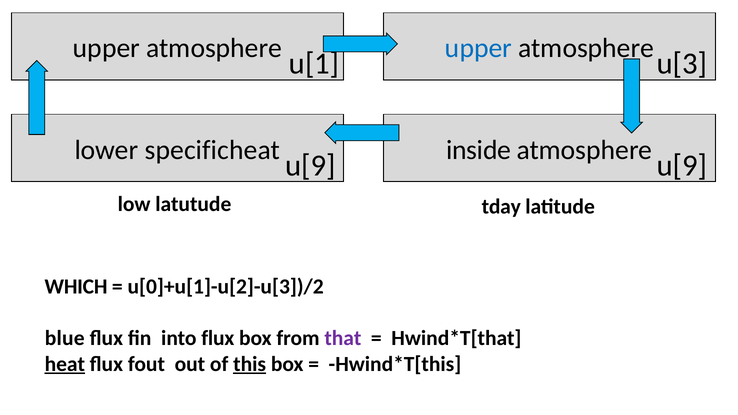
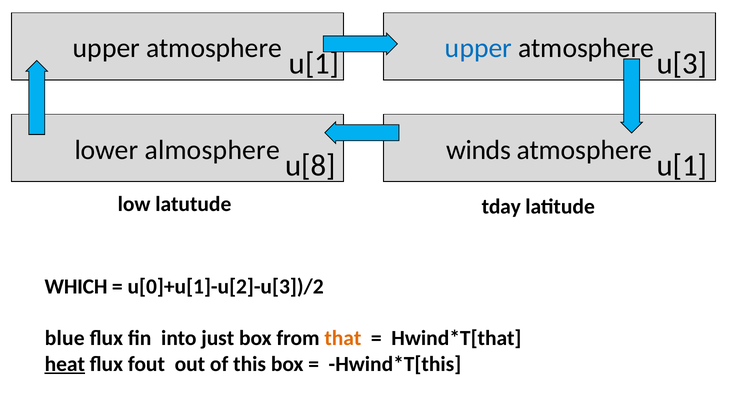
specificheat: specificheat -> almosphere
inside: inside -> winds
u[9 at (310, 166): u[9 -> u[8
u[9 at (682, 166): u[9 -> u[1
into flux: flux -> just
that colour: purple -> orange
this underline: present -> none
